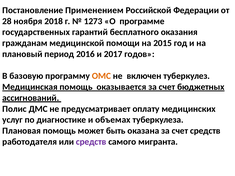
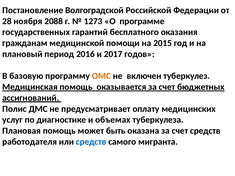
Применением: Применением -> Волгоградской
2018: 2018 -> 2088
средств at (91, 142) colour: purple -> blue
